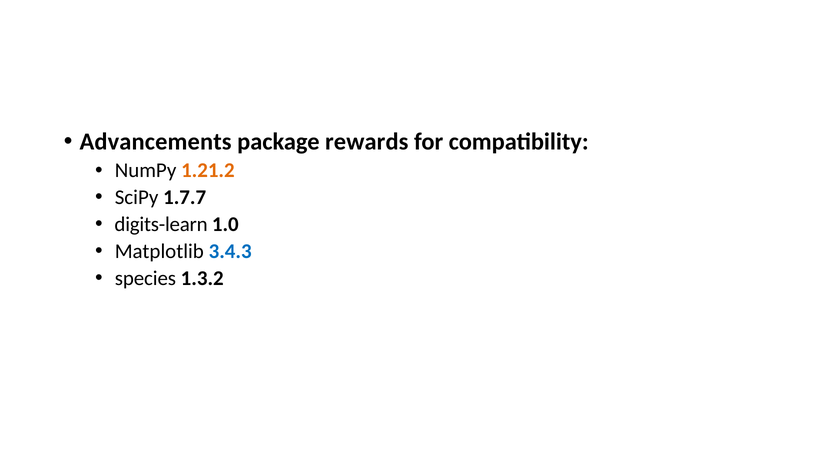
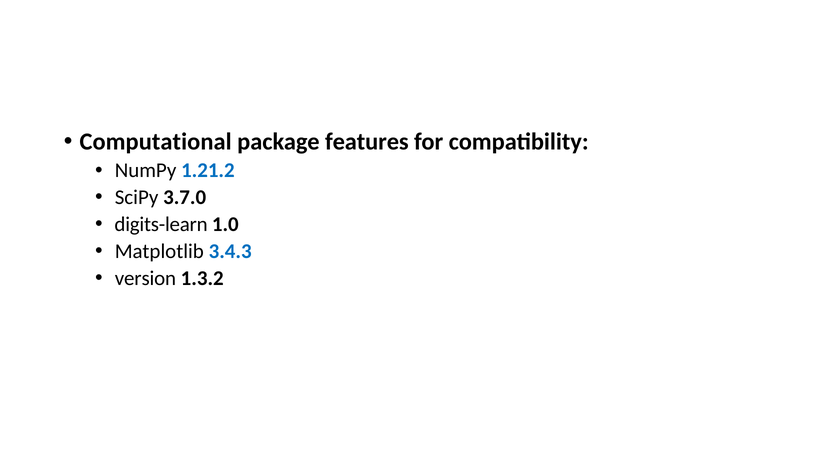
Advancements: Advancements -> Computational
rewards: rewards -> features
1.21.2 colour: orange -> blue
1.7.7: 1.7.7 -> 3.7.0
species: species -> version
